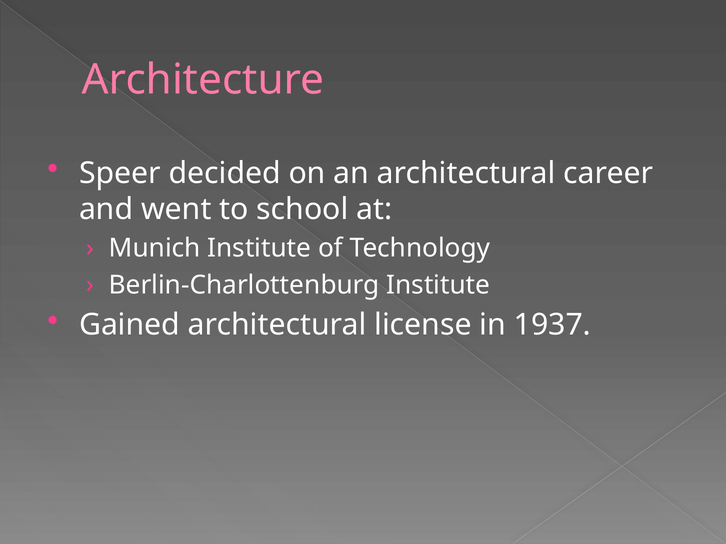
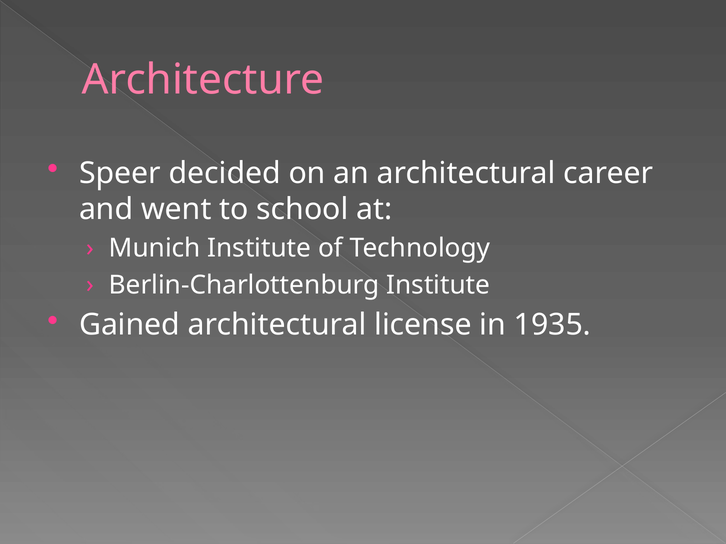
1937: 1937 -> 1935
